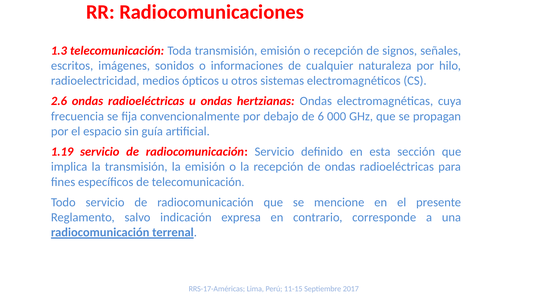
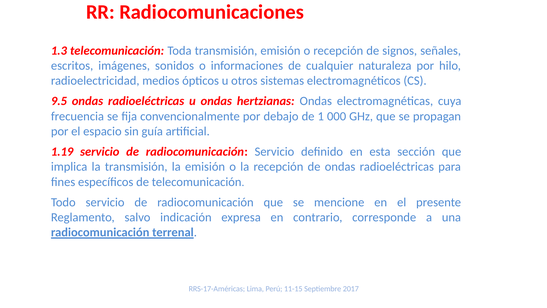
2.6: 2.6 -> 9.5
6: 6 -> 1
